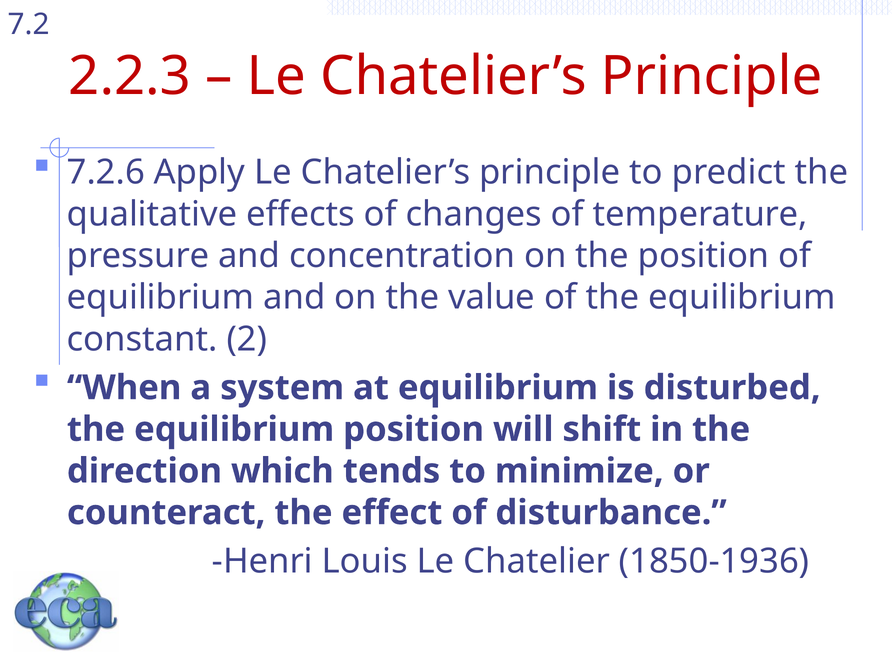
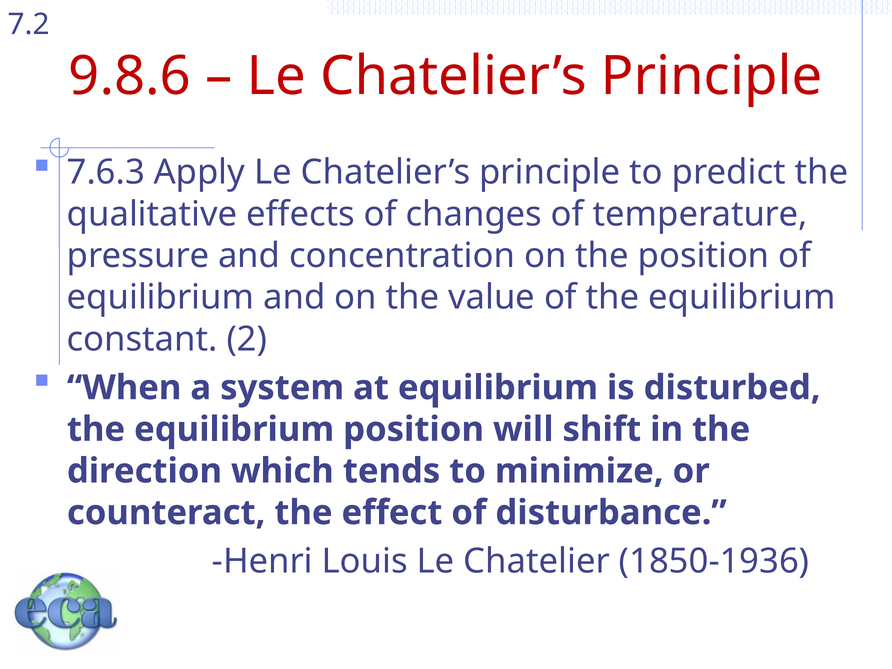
2.2.3: 2.2.3 -> 9.8.6
7.2.6: 7.2.6 -> 7.6.3
